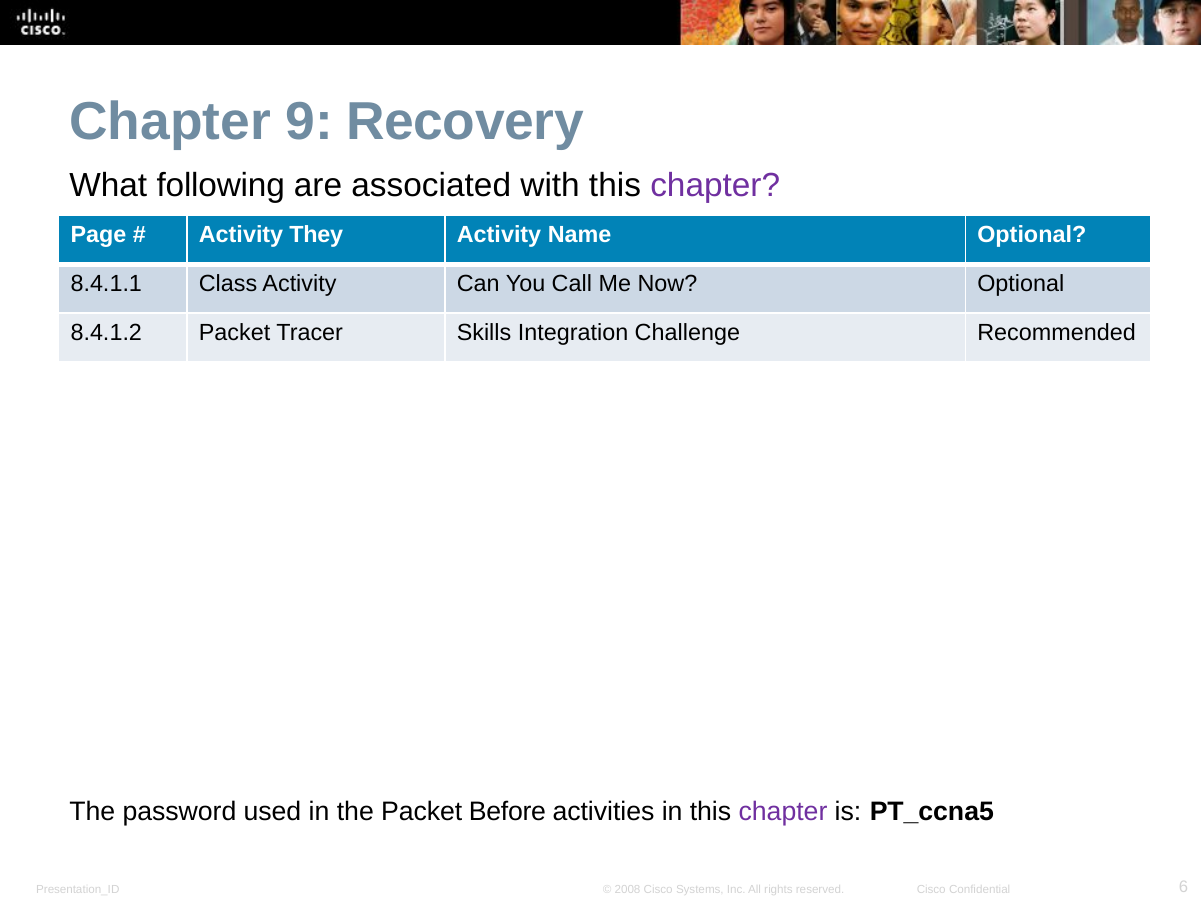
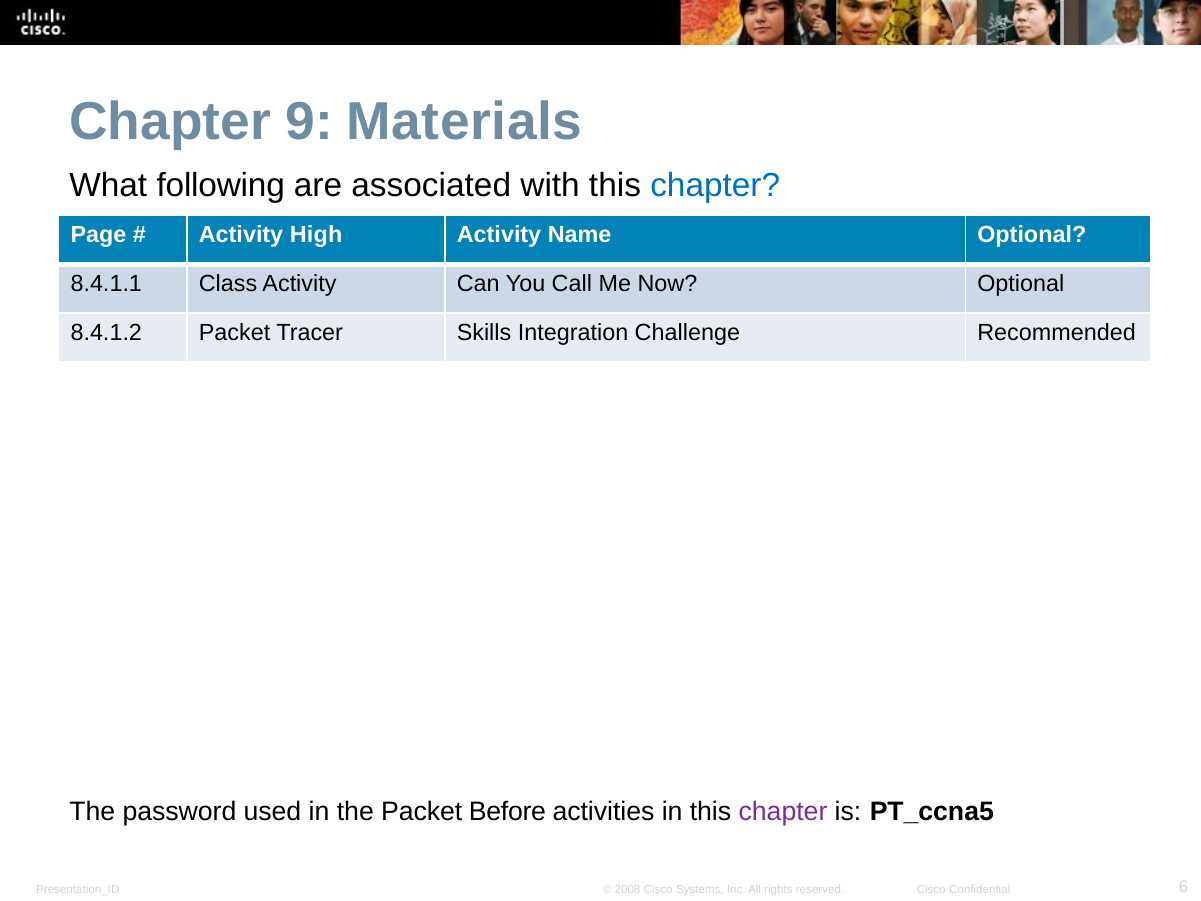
Recovery: Recovery -> Materials
chapter at (715, 185) colour: purple -> blue
They: They -> High
